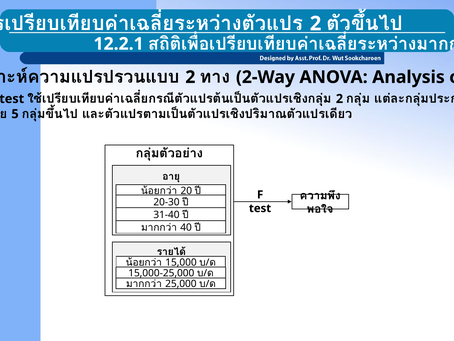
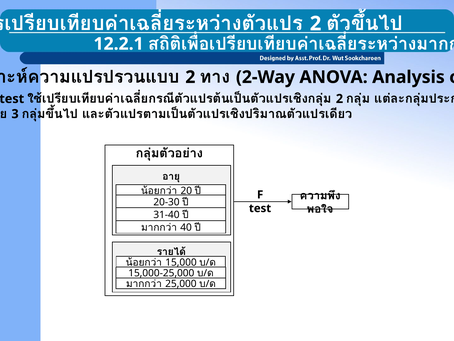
5: 5 -> 3
